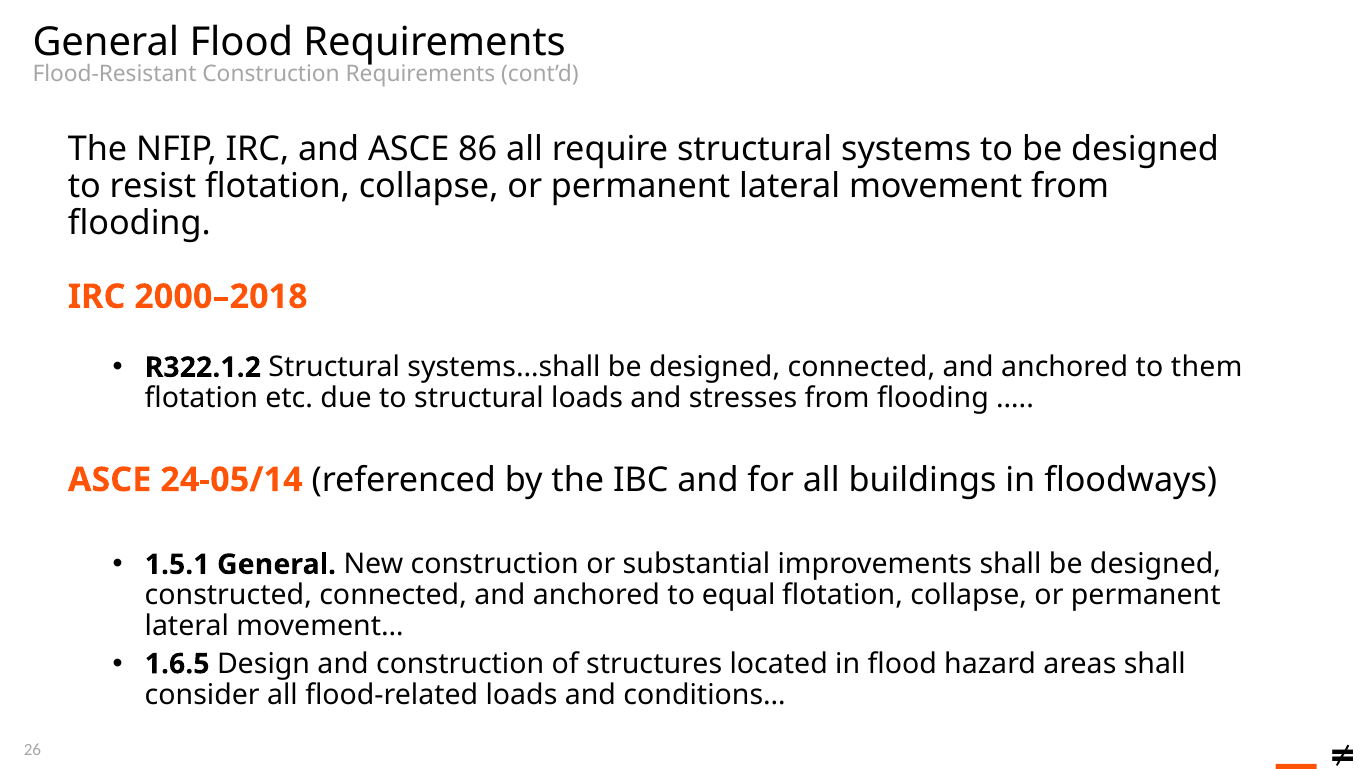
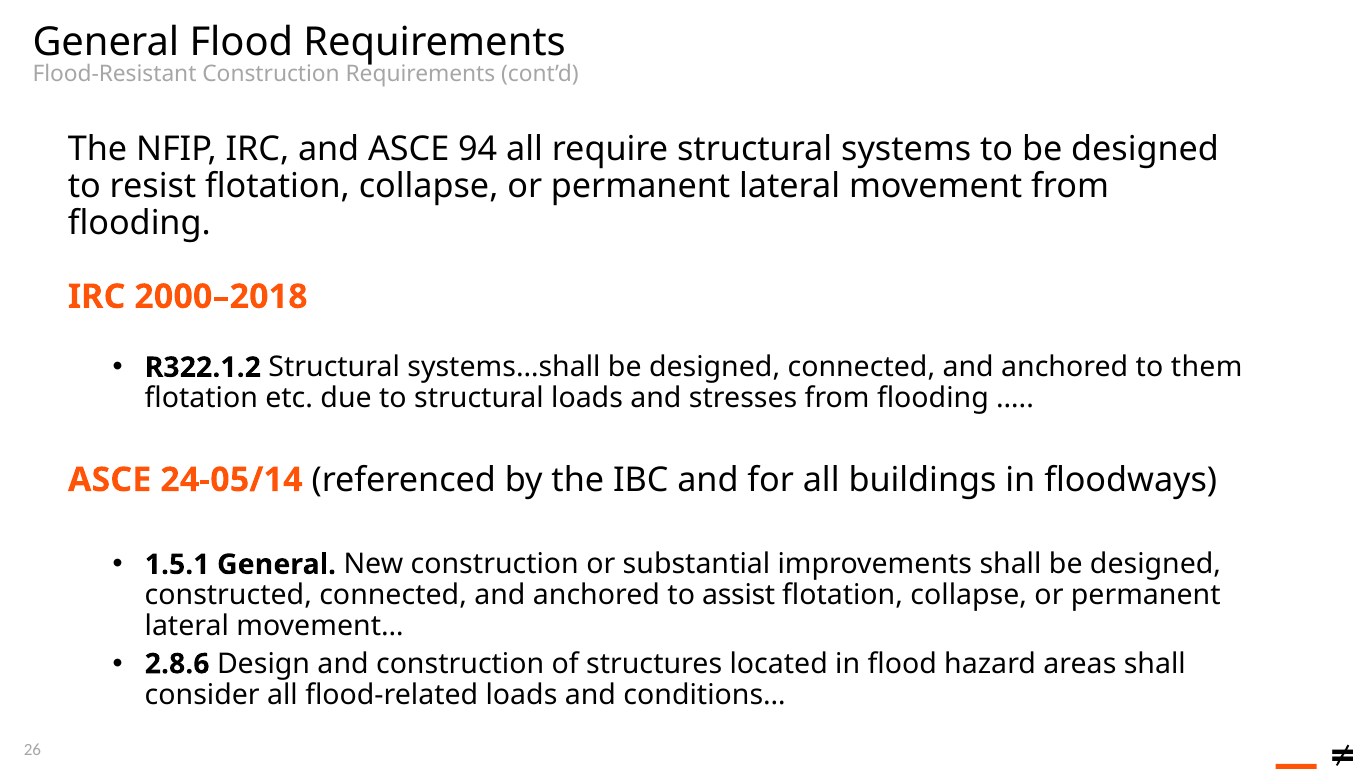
86: 86 -> 94
equal: equal -> assist
1.6.5: 1.6.5 -> 2.8.6
